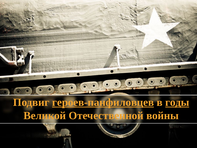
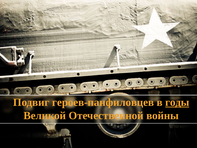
героев-панфиловцев underline: present -> none
